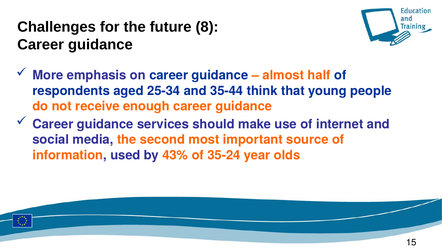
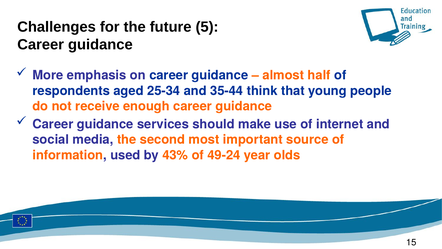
8: 8 -> 5
35-24: 35-24 -> 49-24
